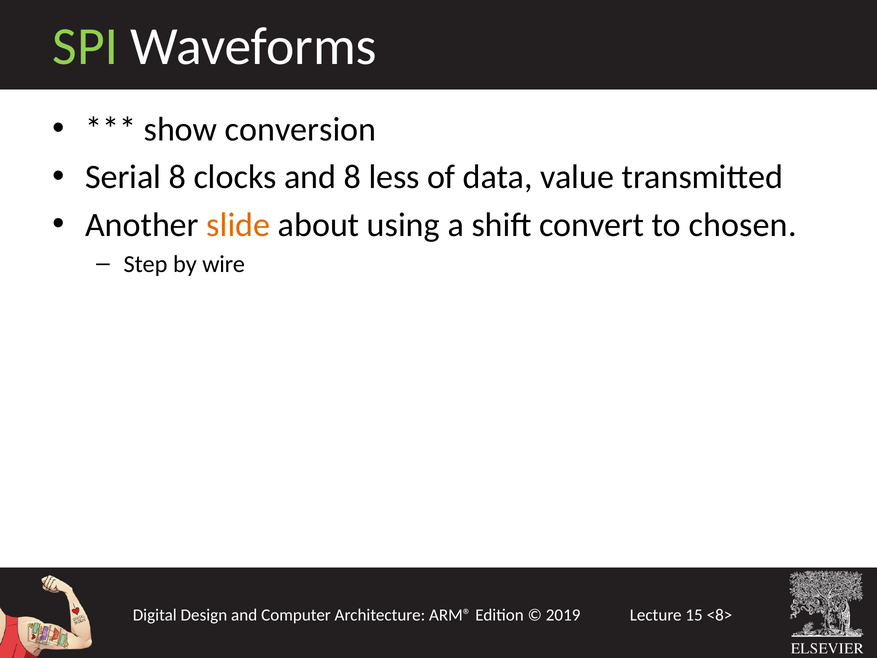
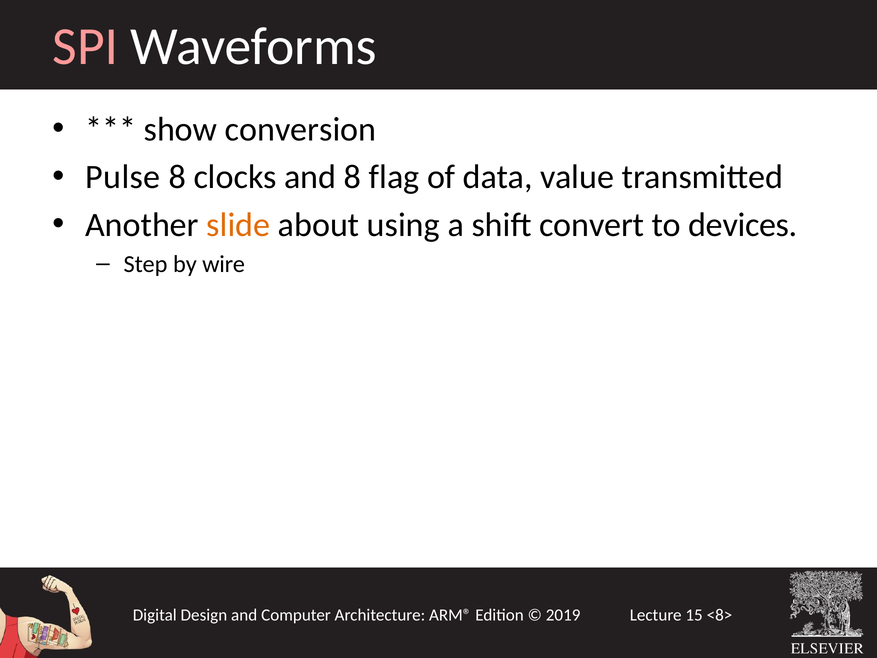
SPI colour: light green -> pink
Serial: Serial -> Pulse
less: less -> flag
chosen: chosen -> devices
